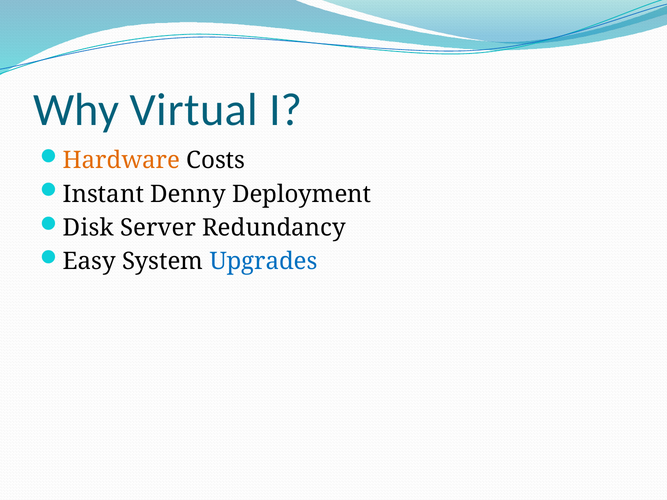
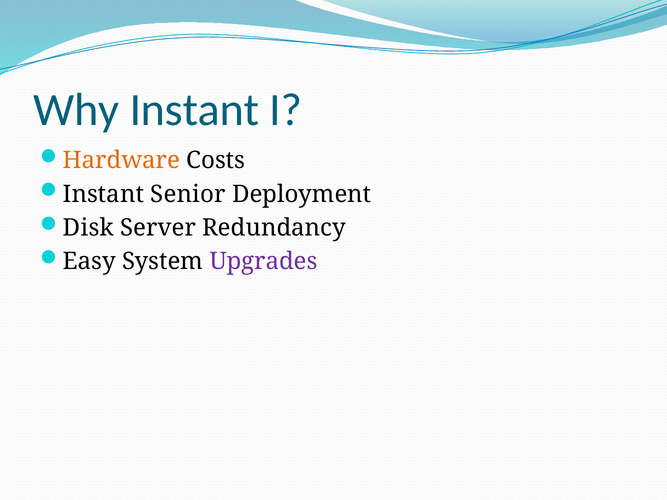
Why Virtual: Virtual -> Instant
Denny: Denny -> Senior
Upgrades colour: blue -> purple
